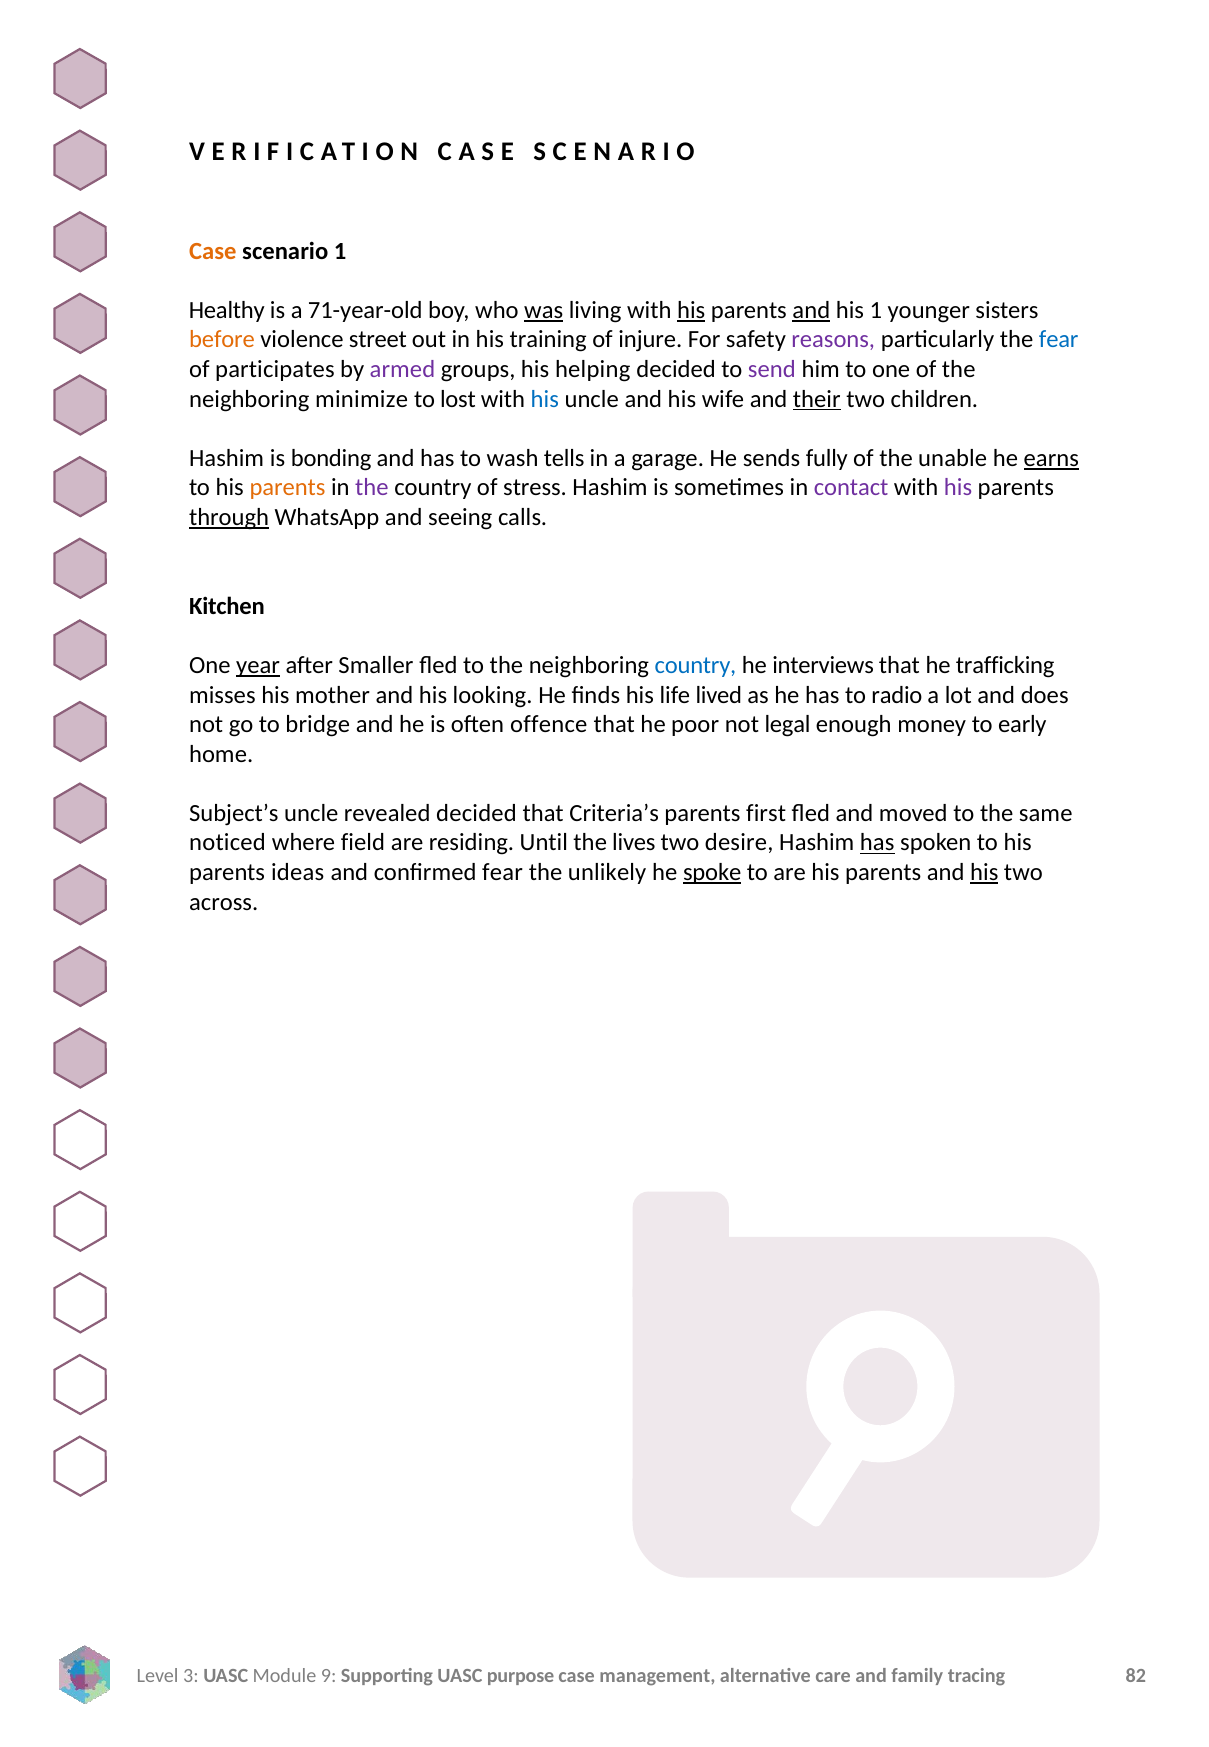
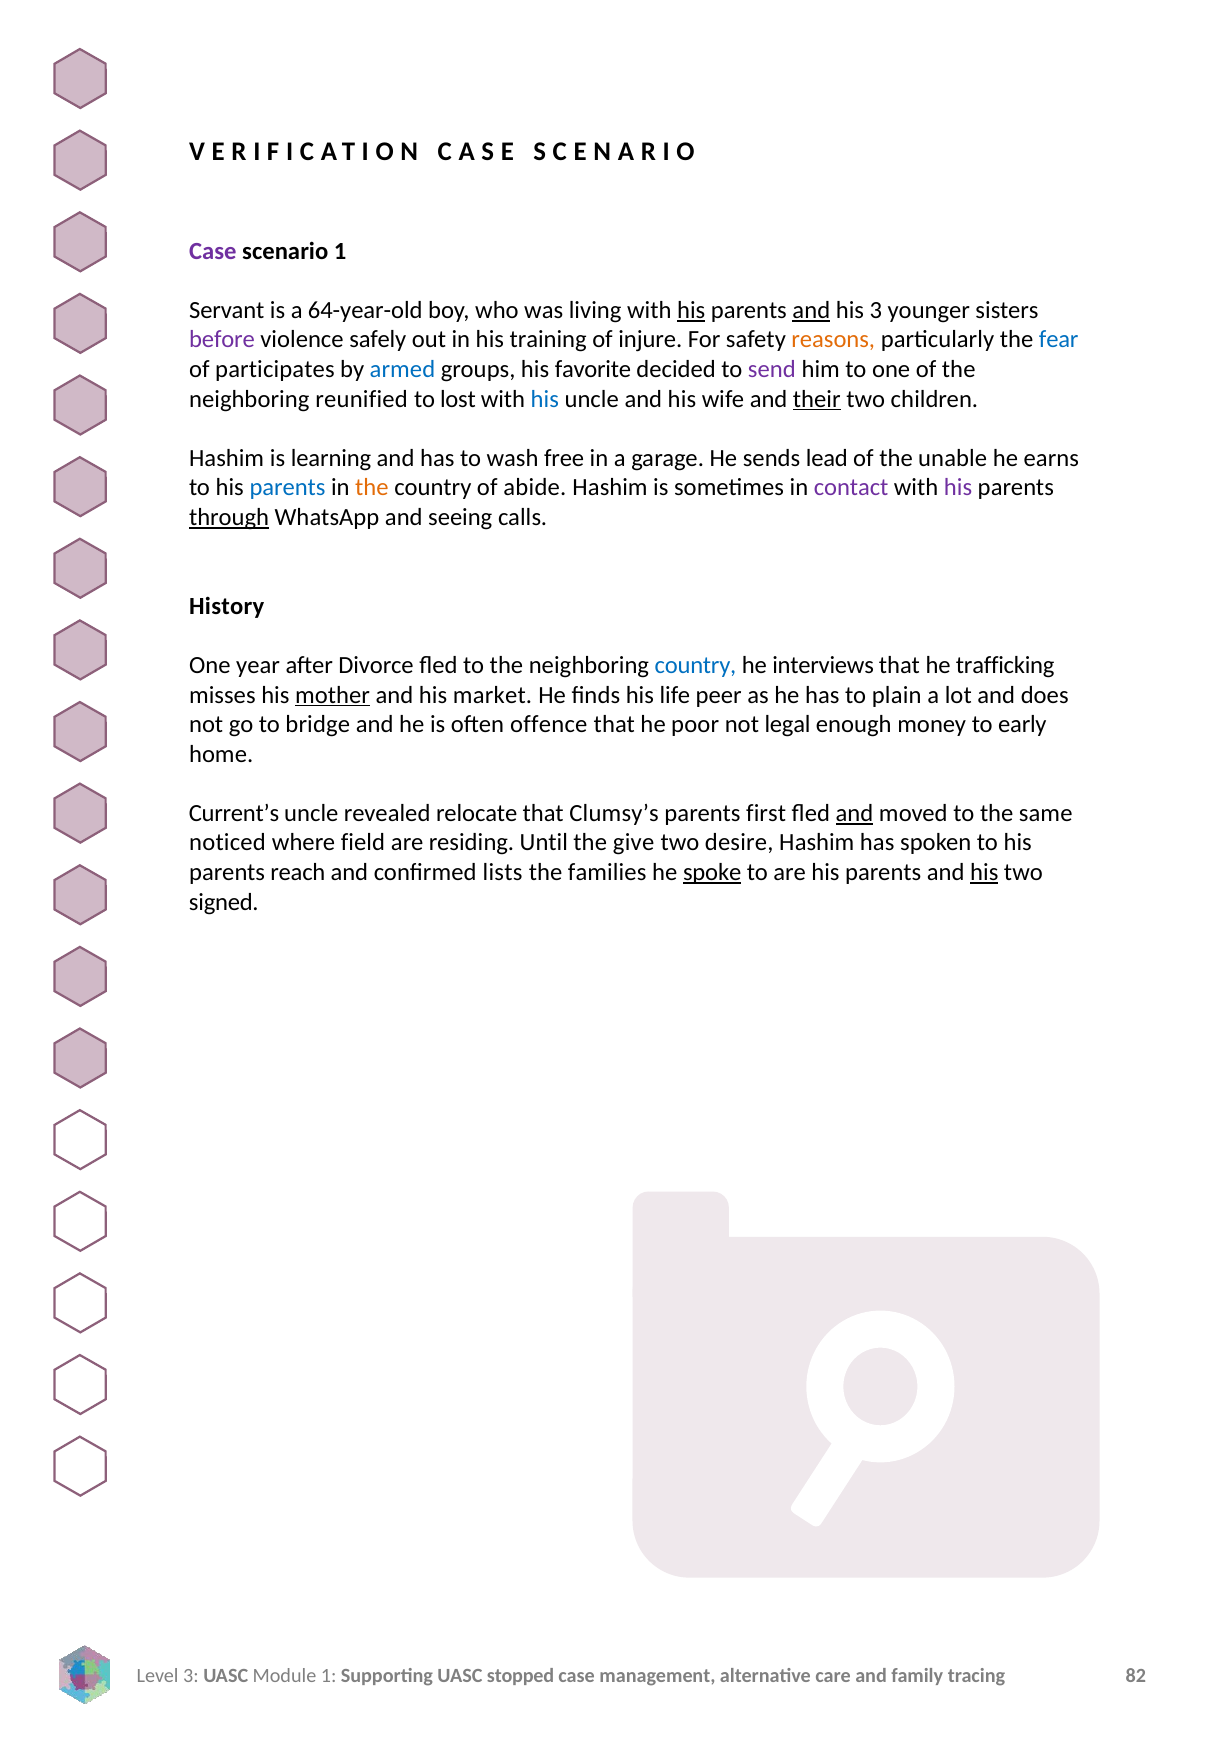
Case at (213, 251) colour: orange -> purple
Healthy: Healthy -> Servant
71-year-old: 71-year-old -> 64-year-old
was underline: present -> none
his 1: 1 -> 3
before colour: orange -> purple
street: street -> safely
reasons colour: purple -> orange
armed colour: purple -> blue
helping: helping -> favorite
minimize: minimize -> reunified
bonding: bonding -> learning
tells: tells -> free
fully: fully -> lead
earns underline: present -> none
parents at (288, 488) colour: orange -> blue
the at (372, 488) colour: purple -> orange
stress: stress -> abide
Kitchen: Kitchen -> History
year underline: present -> none
Smaller: Smaller -> Divorce
mother underline: none -> present
looking: looking -> market
lived: lived -> peer
radio: radio -> plain
Subject’s: Subject’s -> Current’s
revealed decided: decided -> relocate
Criteria’s: Criteria’s -> Clumsy’s
and at (855, 813) underline: none -> present
lives: lives -> give
has at (877, 842) underline: present -> none
ideas: ideas -> reach
confirmed fear: fear -> lists
unlikely: unlikely -> families
across: across -> signed
9 at (329, 1675): 9 -> 1
purpose: purpose -> stopped
